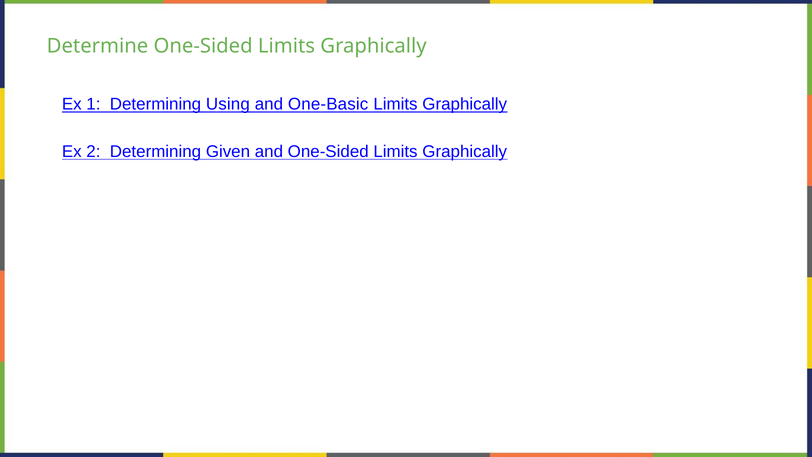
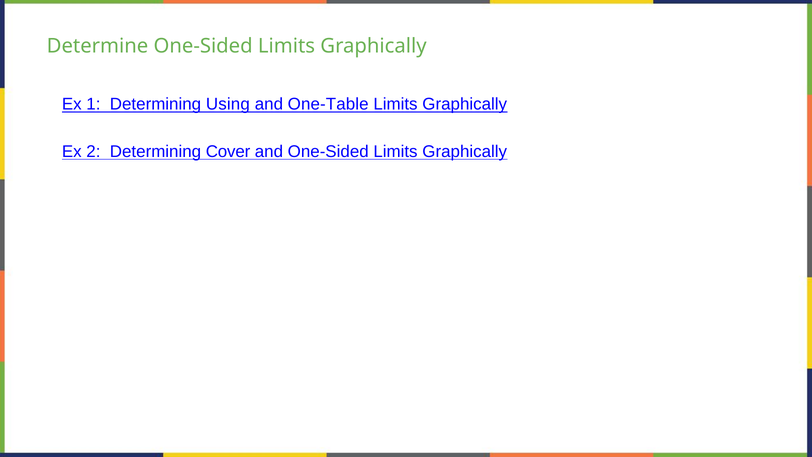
One-Basic: One-Basic -> One-Table
Given: Given -> Cover
